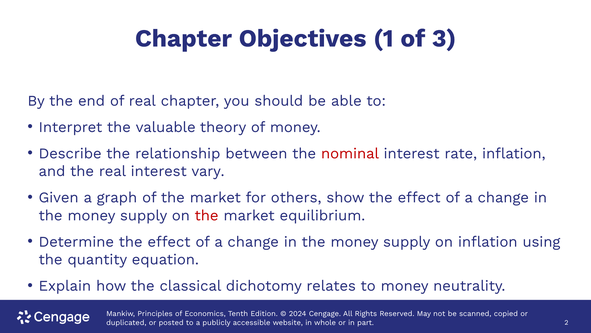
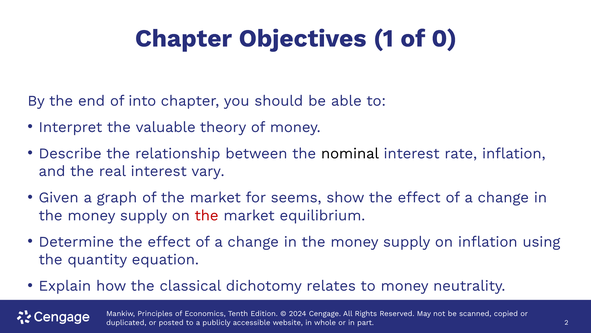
3: 3 -> 0
of real: real -> into
nominal colour: red -> black
others: others -> seems
